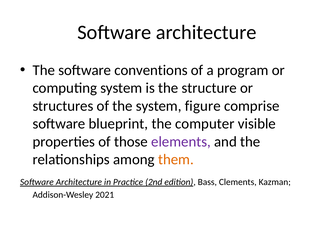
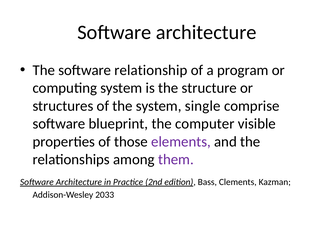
conventions: conventions -> relationship
figure: figure -> single
them colour: orange -> purple
2021: 2021 -> 2033
